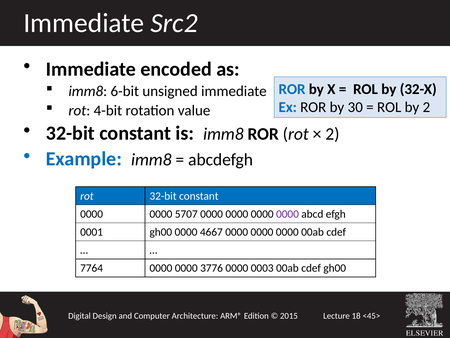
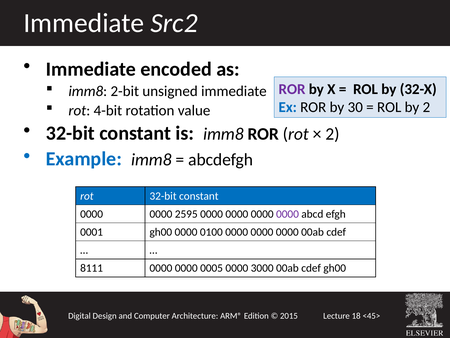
ROR at (292, 89) colour: blue -> purple
6-bit: 6-bit -> 2-bit
5707: 5707 -> 2595
4667: 4667 -> 0100
7764: 7764 -> 8111
3776: 3776 -> 0005
0003: 0003 -> 3000
